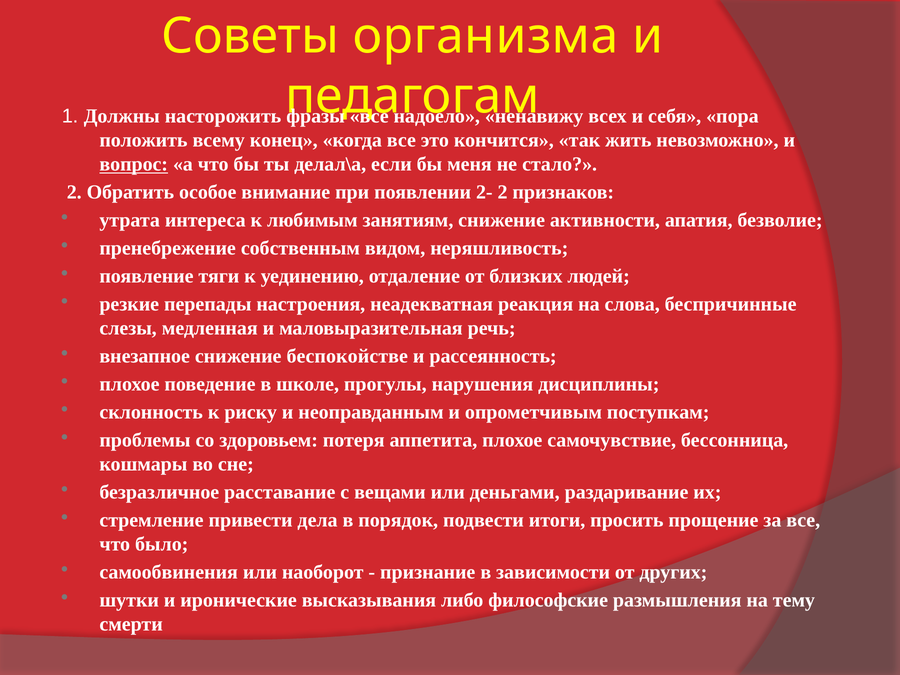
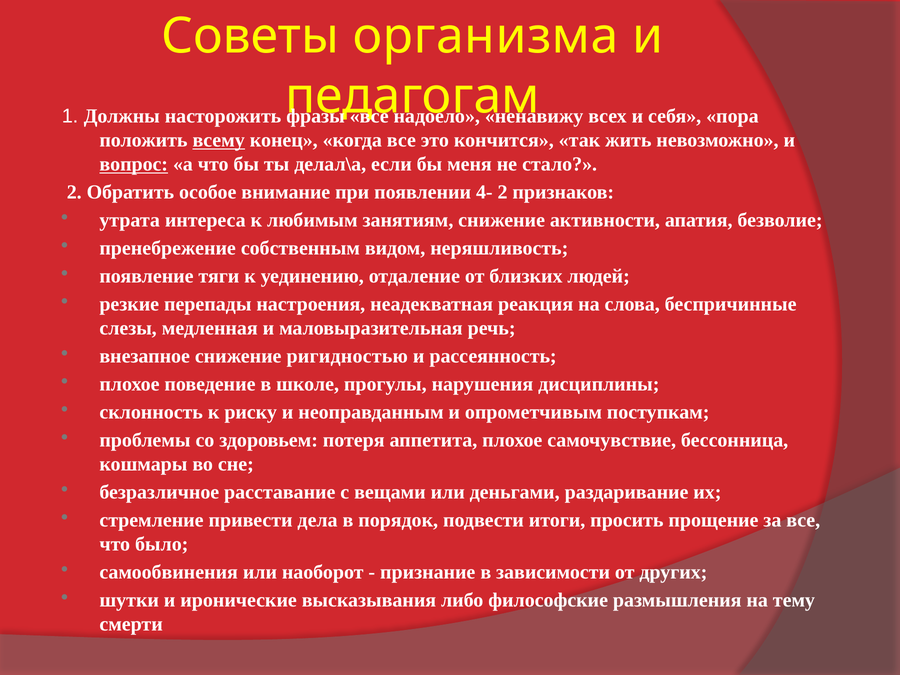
всему underline: none -> present
2-: 2- -> 4-
беспокойстве: беспокойстве -> ригидностью
